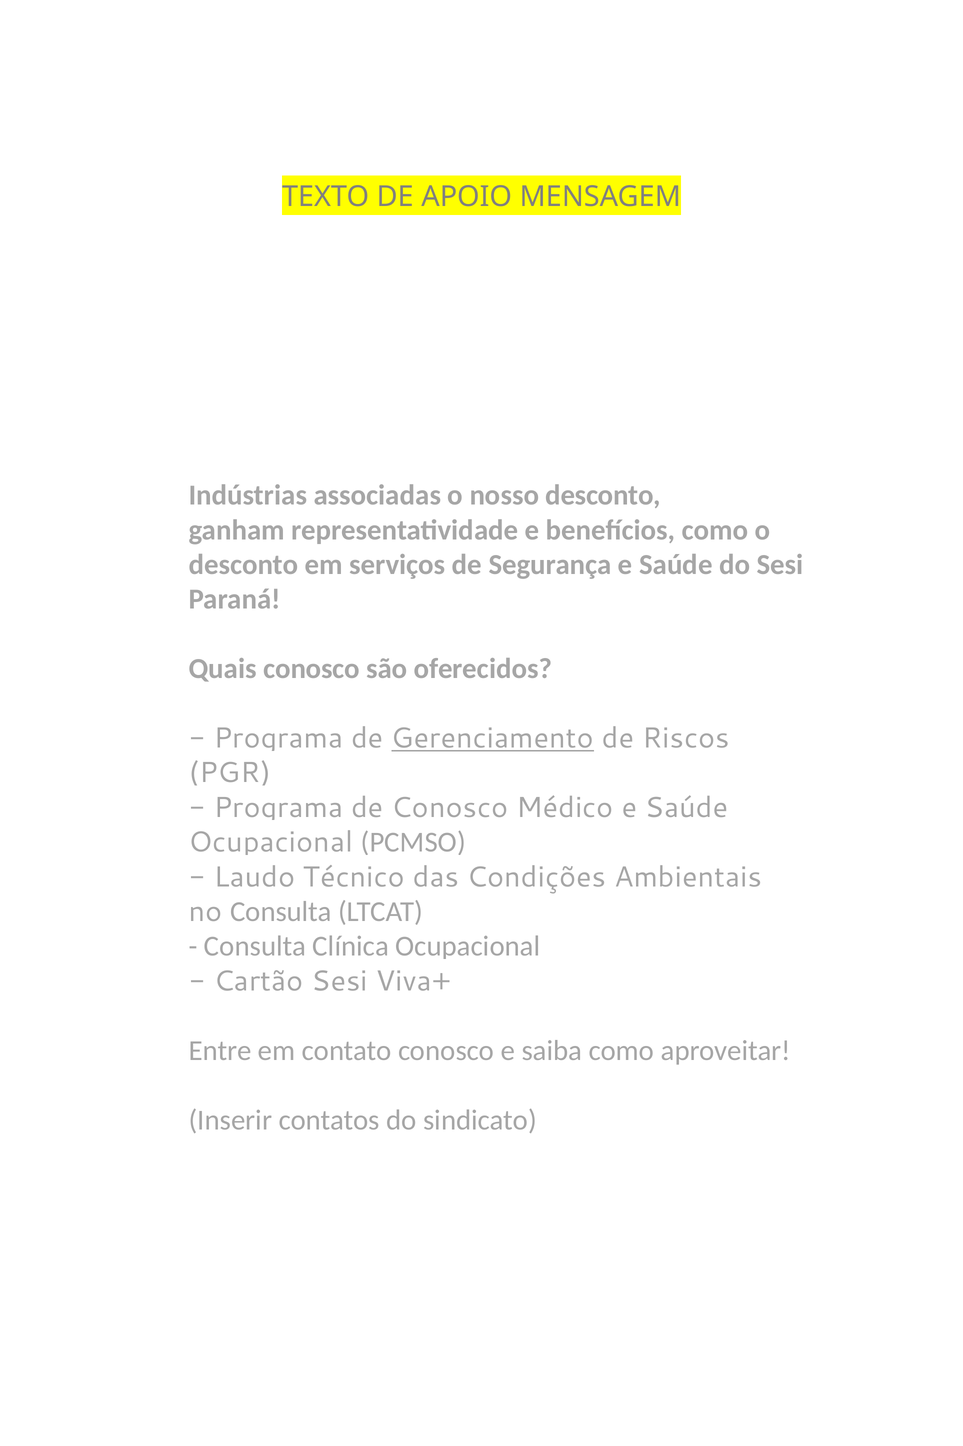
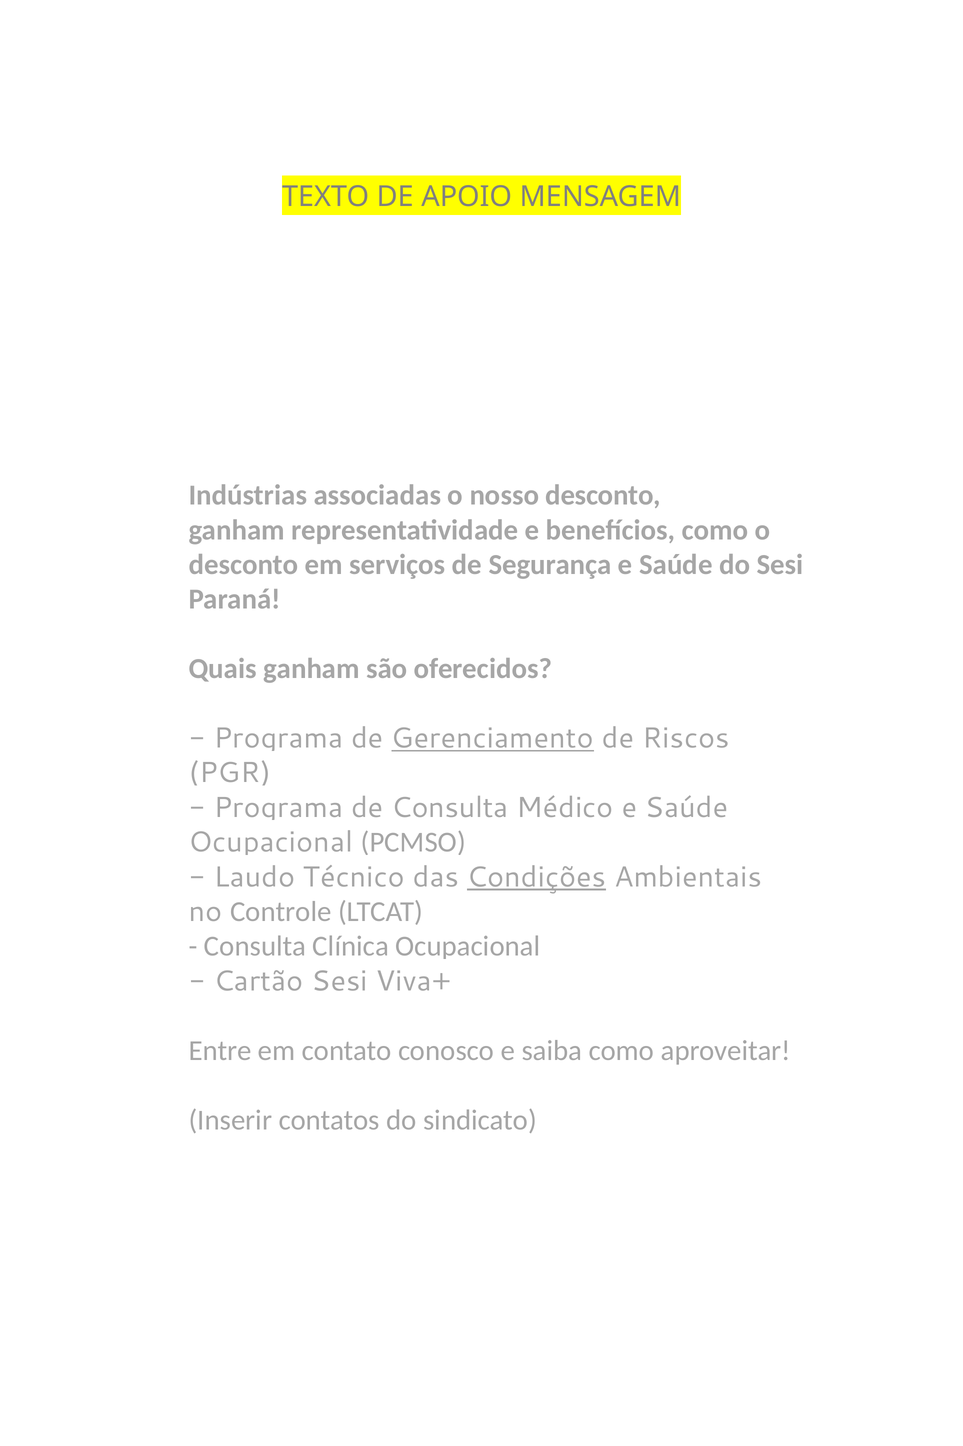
Quais conosco: conosco -> ganham
de Conosco: Conosco -> Consulta
Condições underline: none -> present
no Consulta: Consulta -> Controle
